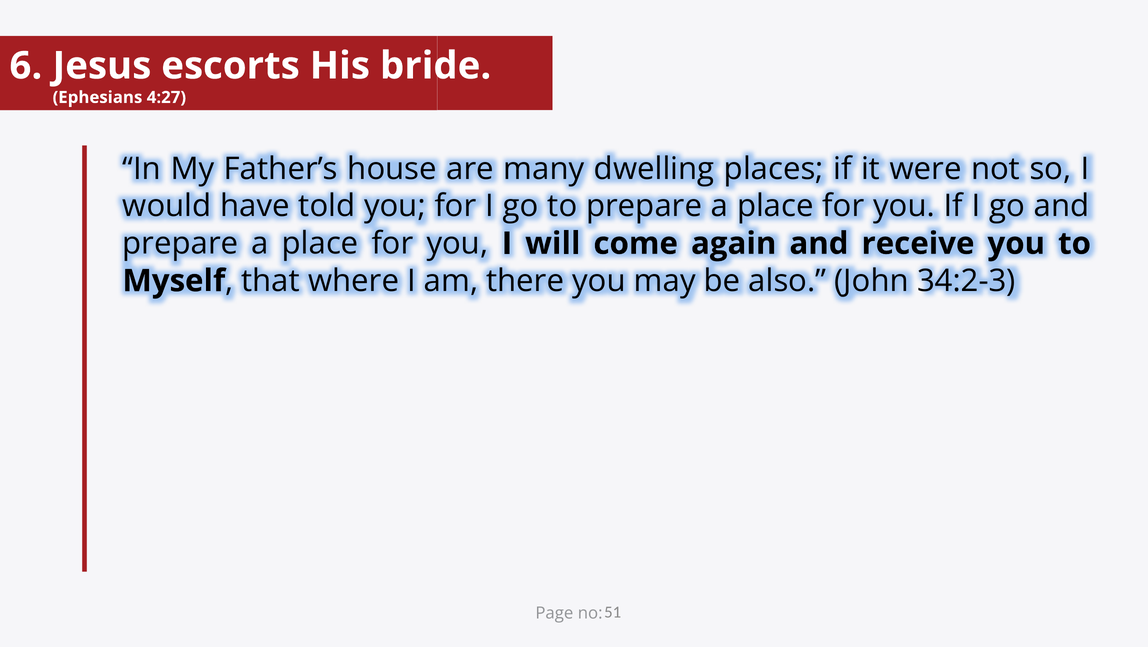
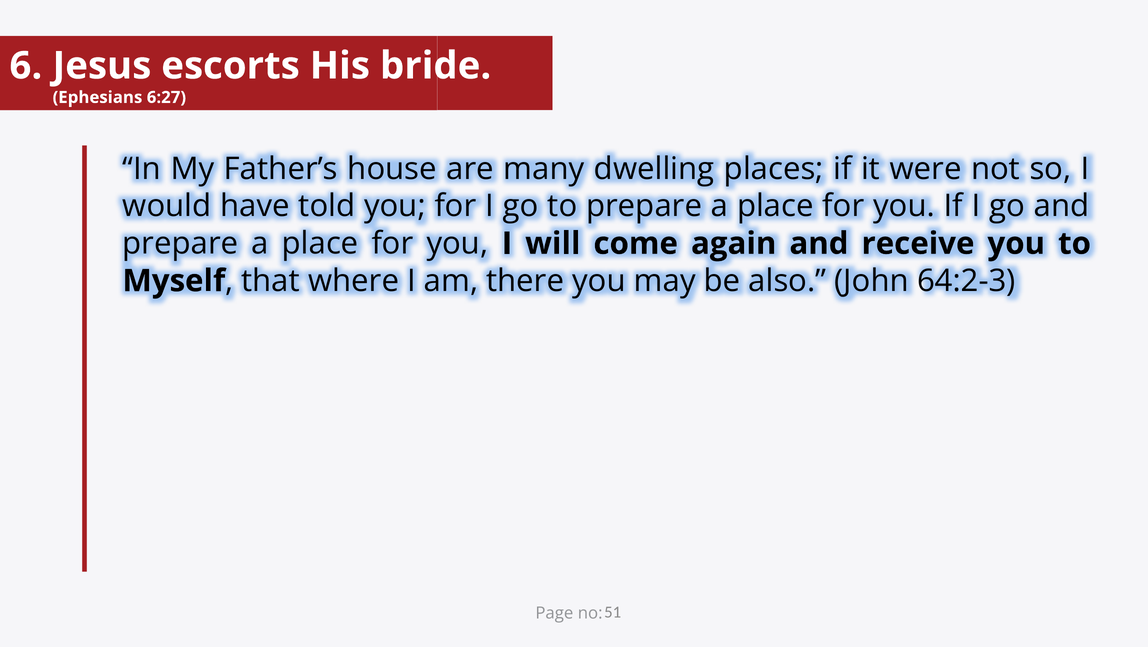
4:27: 4:27 -> 6:27
34:2-3: 34:2-3 -> 64:2-3
